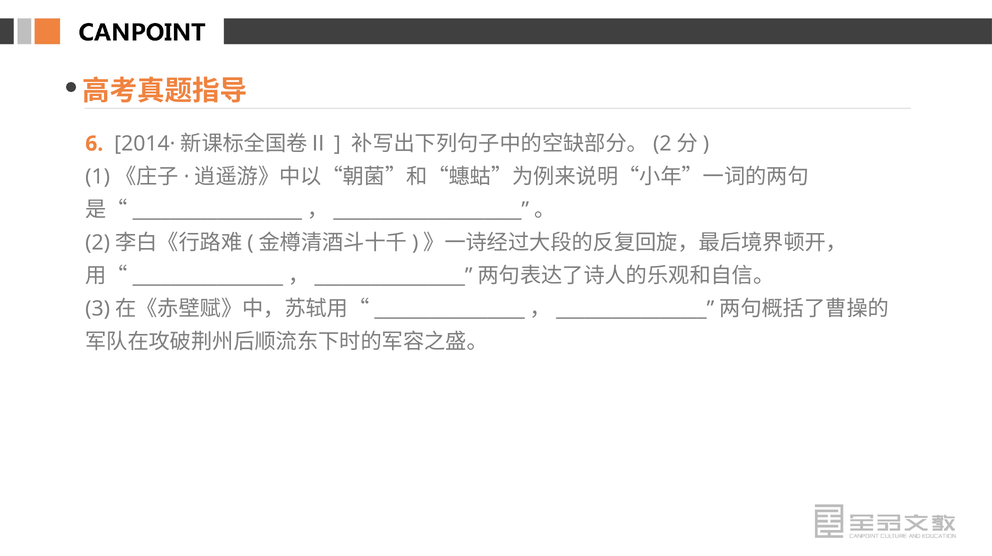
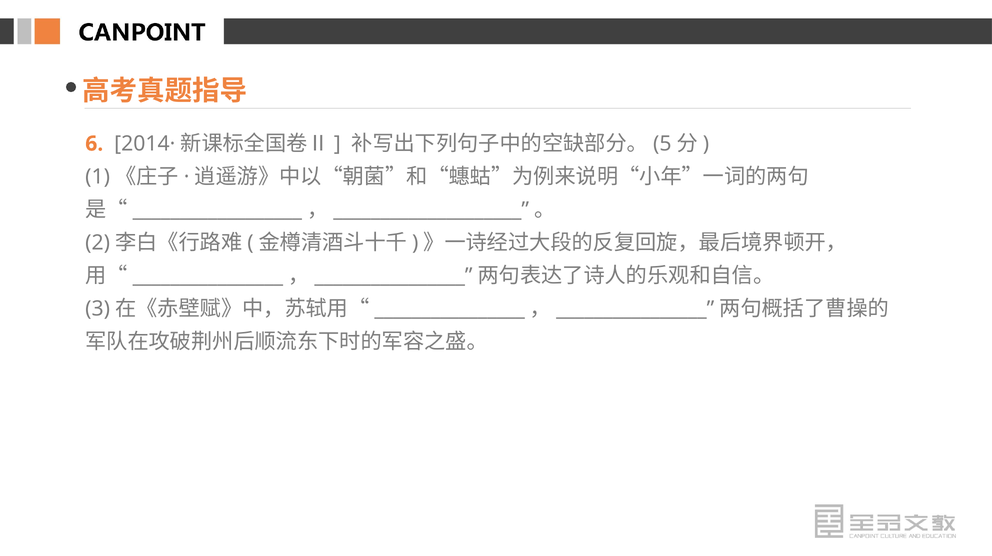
2 at (662, 144): 2 -> 5
